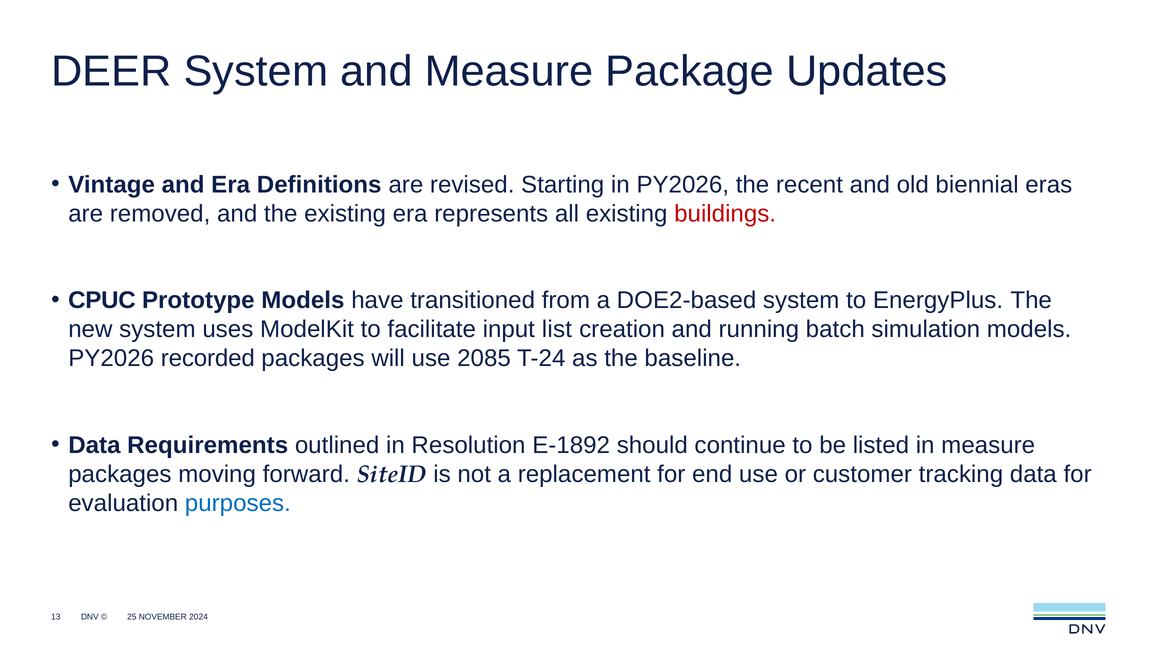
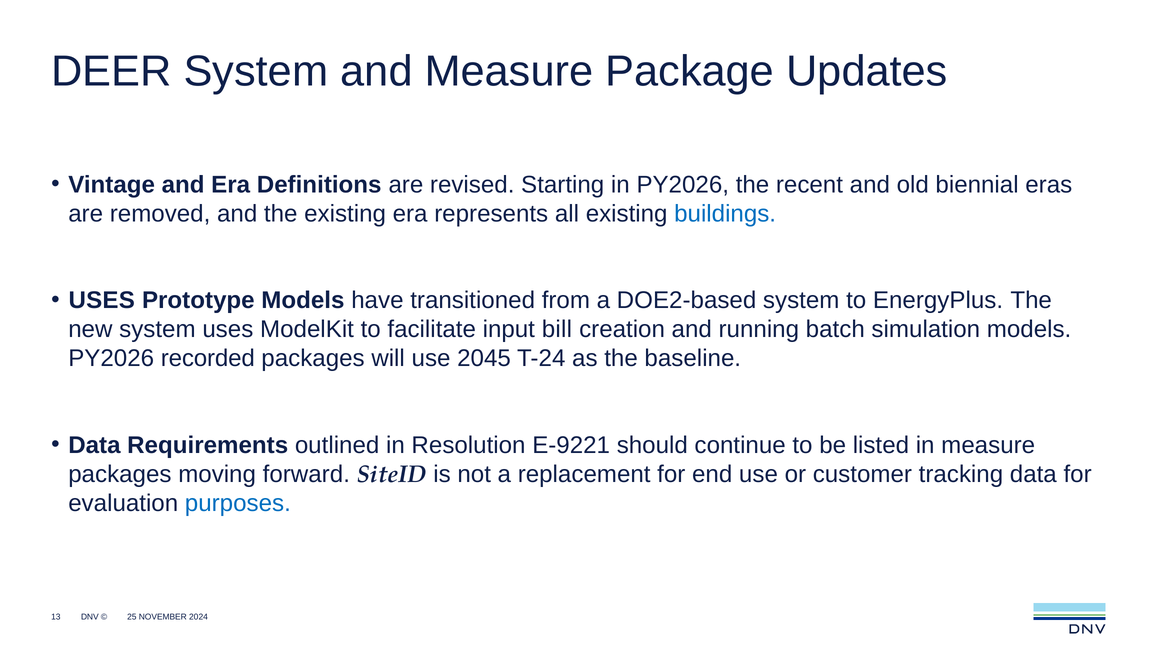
buildings colour: red -> blue
CPUC at (102, 300): CPUC -> USES
list: list -> bill
2085: 2085 -> 2045
E-1892: E-1892 -> E-9221
